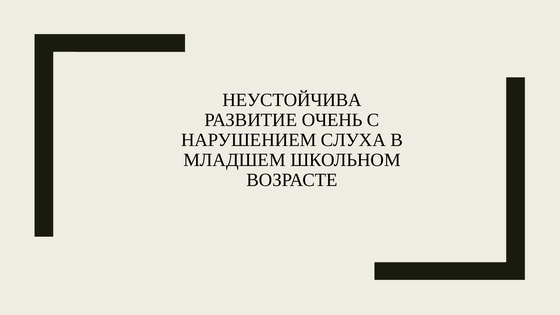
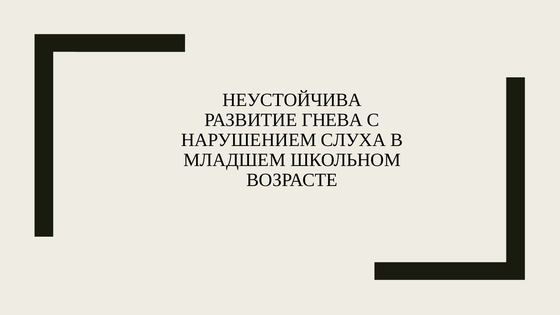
ОЧЕНЬ: ОЧЕНЬ -> ГНЕВА
